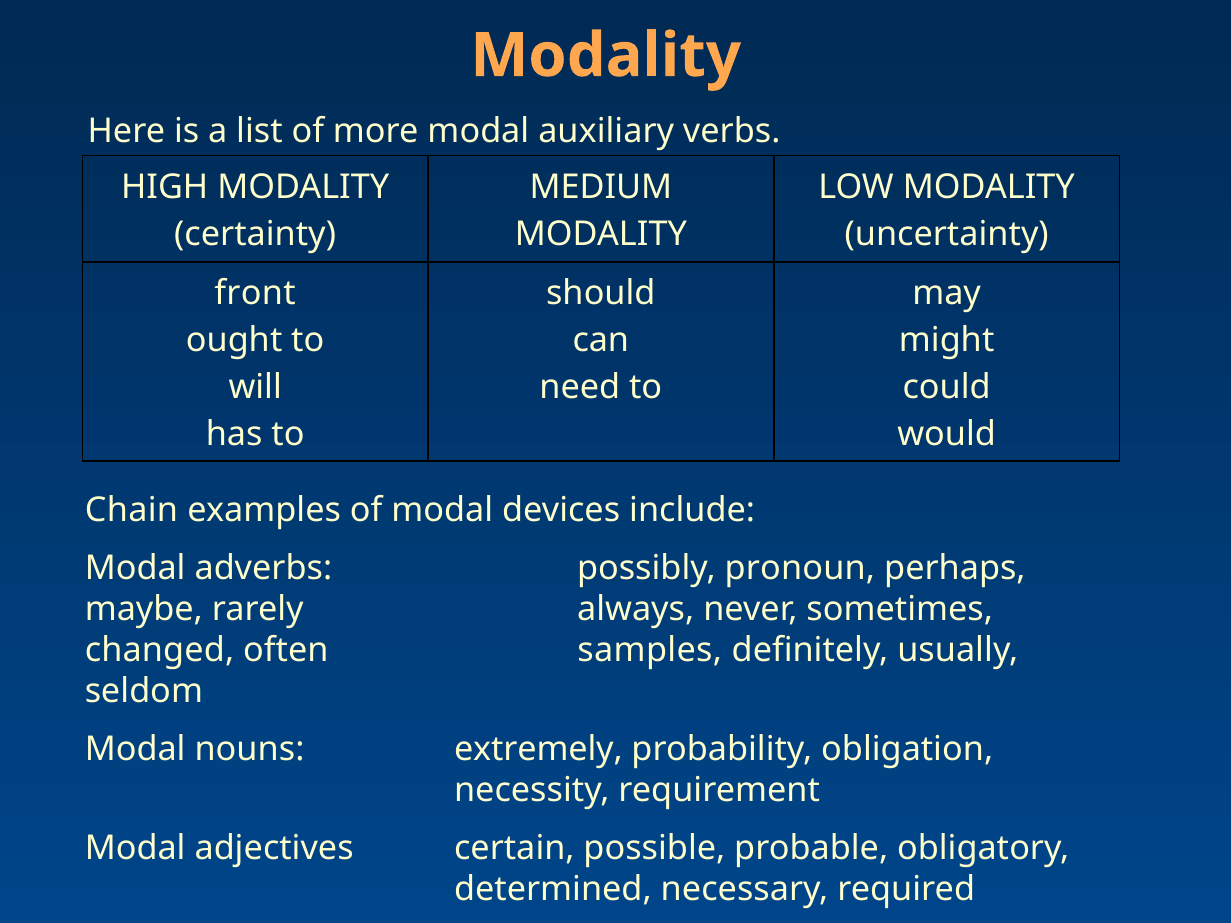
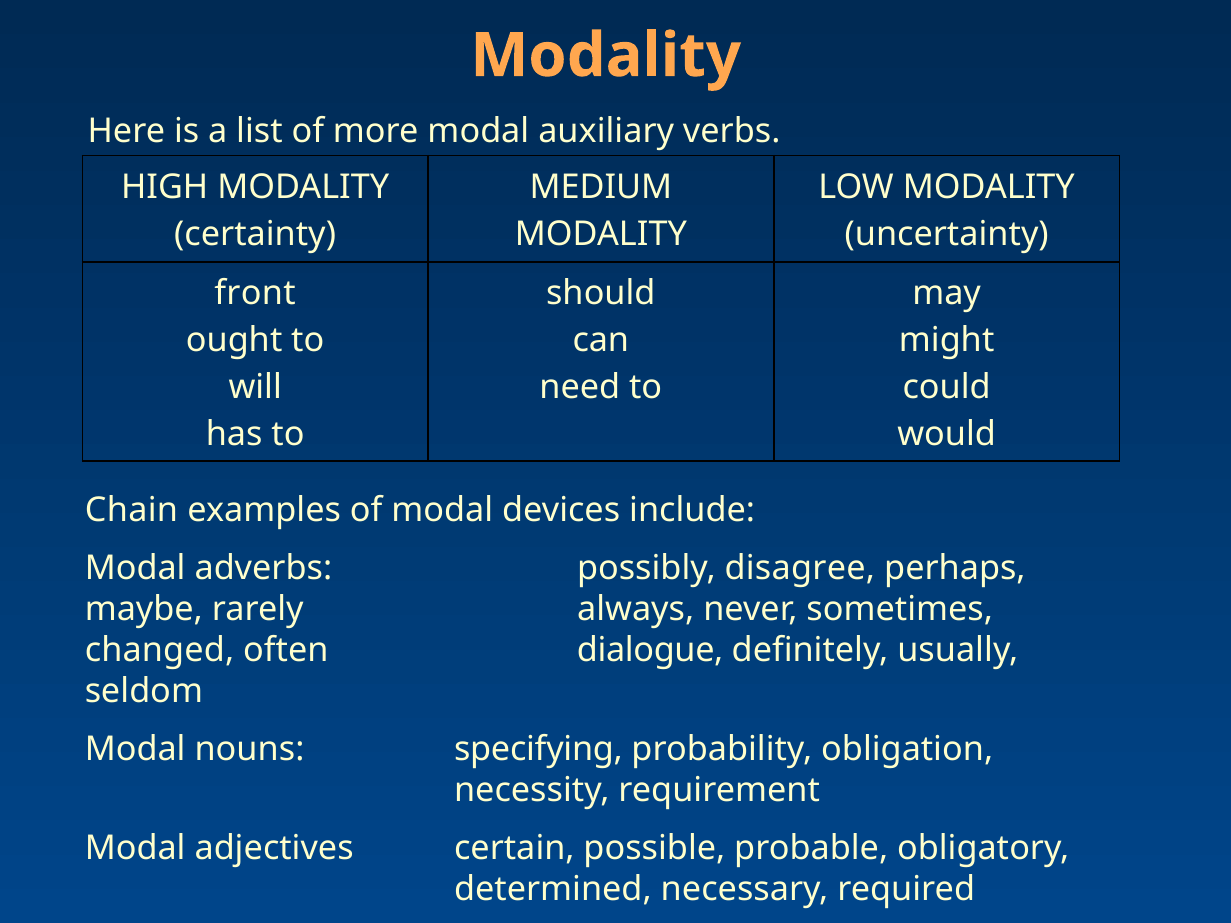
pronoun: pronoun -> disagree
samples: samples -> dialogue
extremely: extremely -> specifying
